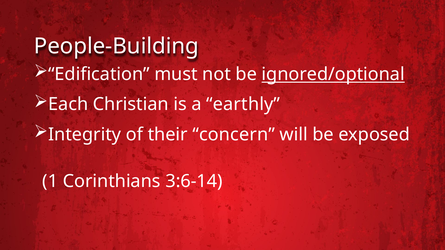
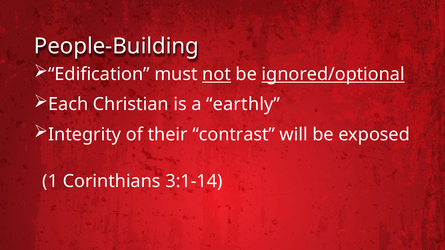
not underline: none -> present
concern: concern -> contrast
3:6-14: 3:6-14 -> 3:1-14
